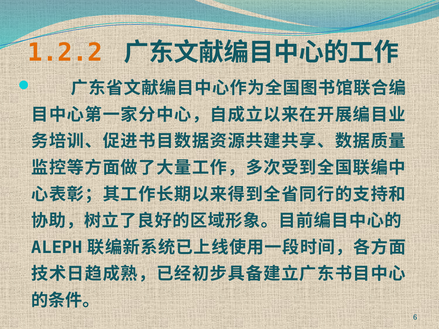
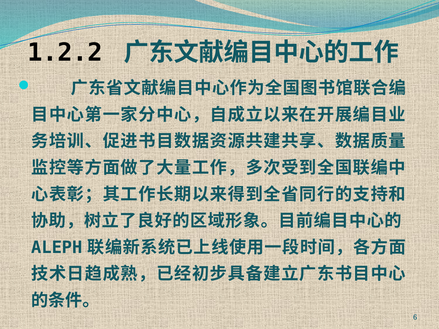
1.2.2 colour: orange -> black
